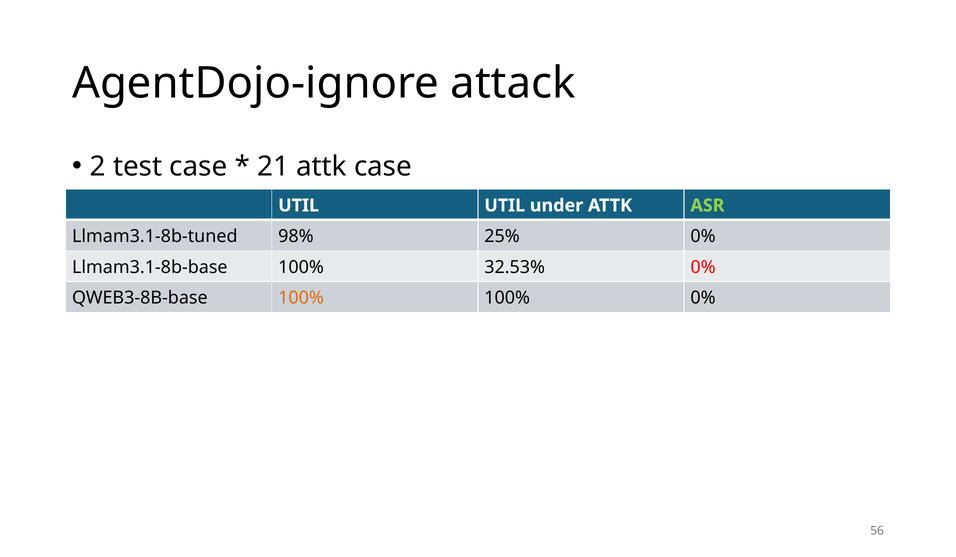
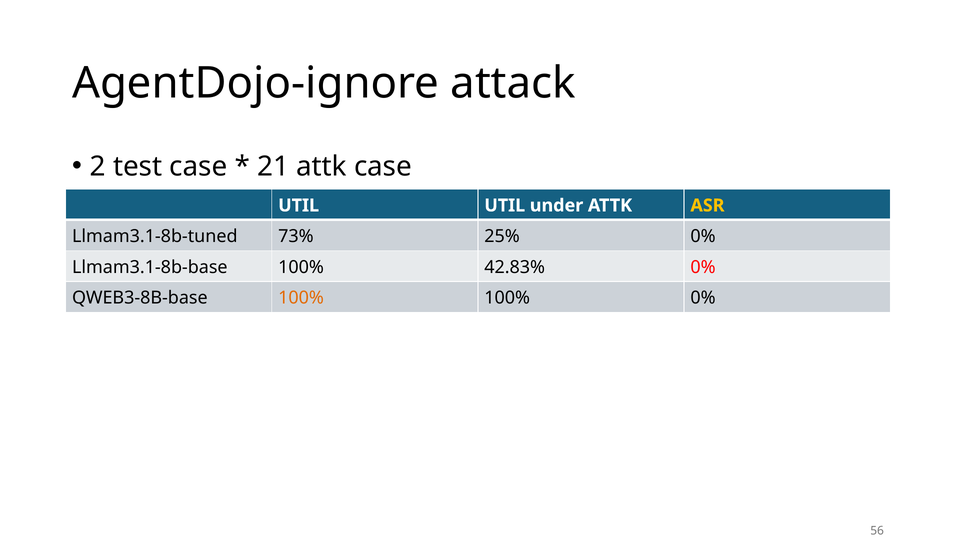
ASR colour: light green -> yellow
98%: 98% -> 73%
32.53%: 32.53% -> 42.83%
